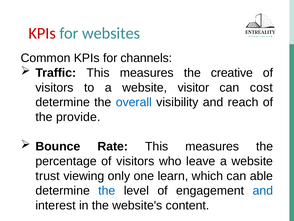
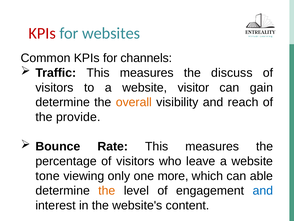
creative: creative -> discuss
cost: cost -> gain
overall colour: blue -> orange
trust: trust -> tone
learn: learn -> more
the at (107, 190) colour: blue -> orange
